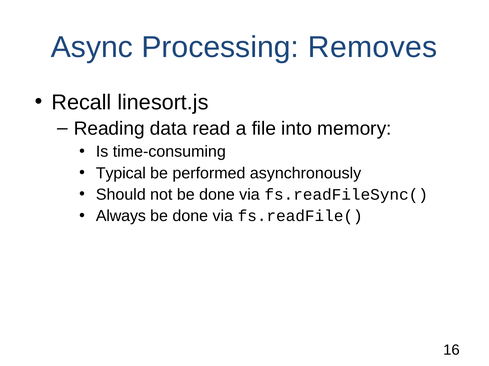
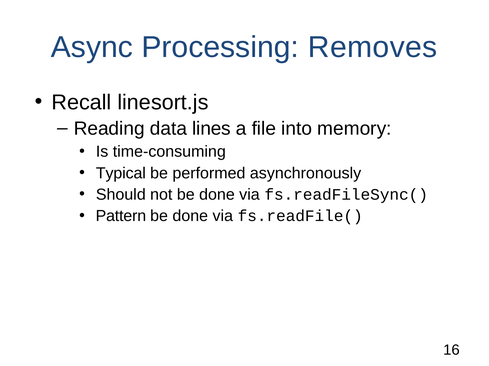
read: read -> lines
Always: Always -> Pattern
